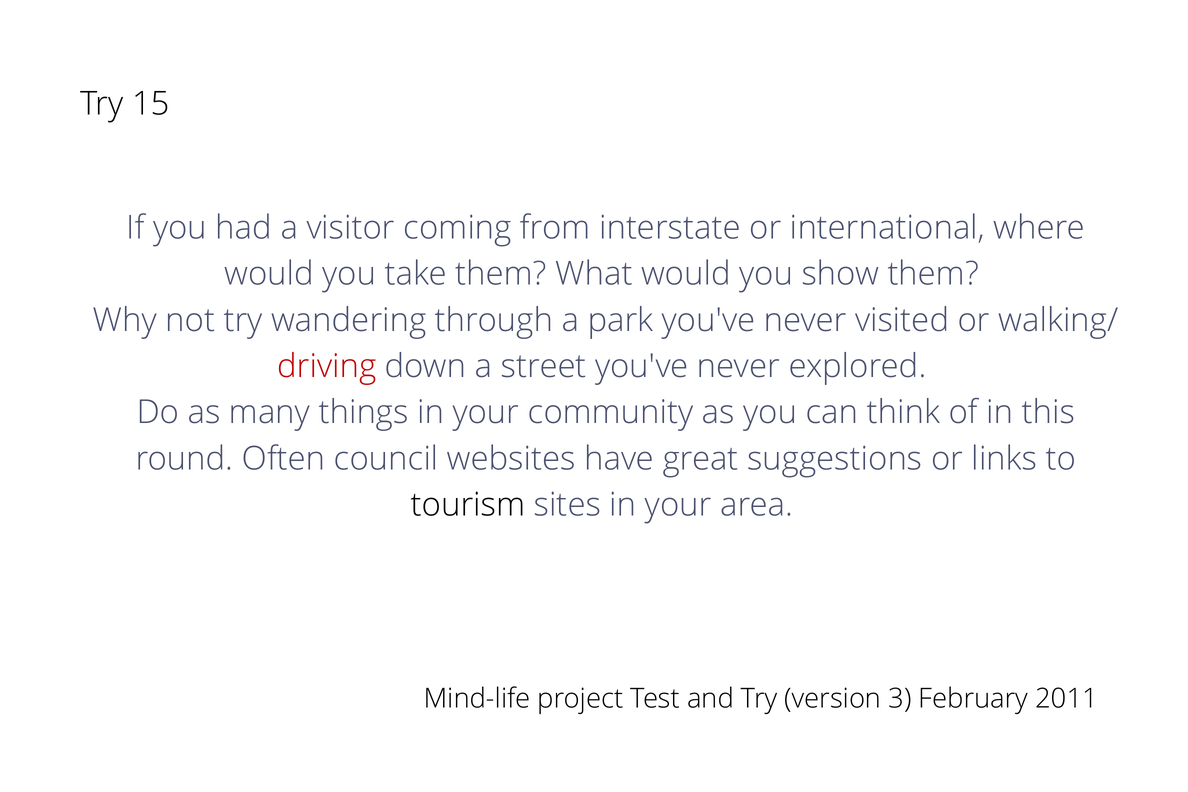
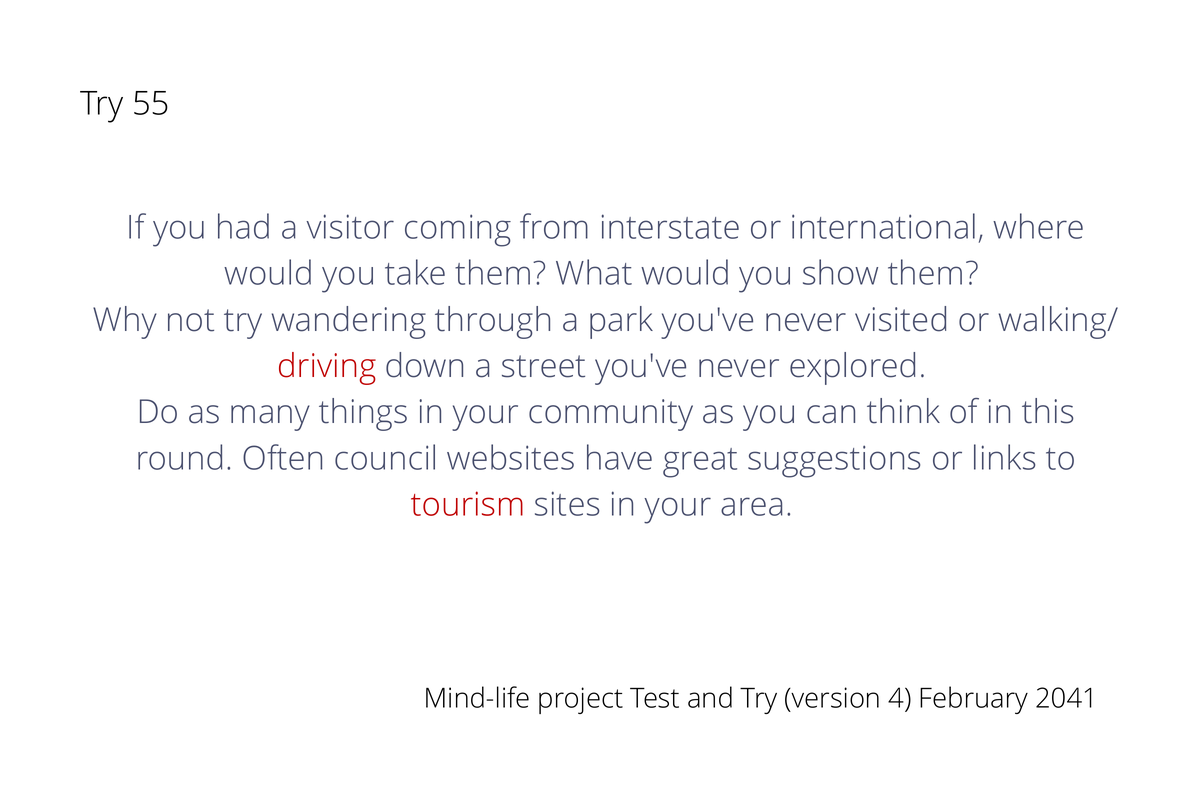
15: 15 -> 55
tourism colour: black -> red
3: 3 -> 4
2011: 2011 -> 2041
